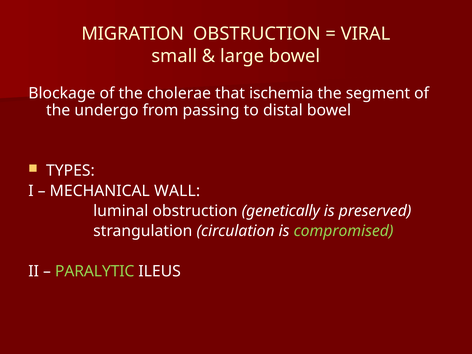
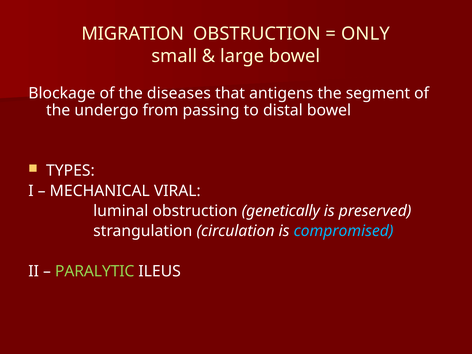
VIRAL: VIRAL -> ONLY
cholerae: cholerae -> diseases
ischemia: ischemia -> antigens
WALL: WALL -> VIRAL
compromised colour: light green -> light blue
